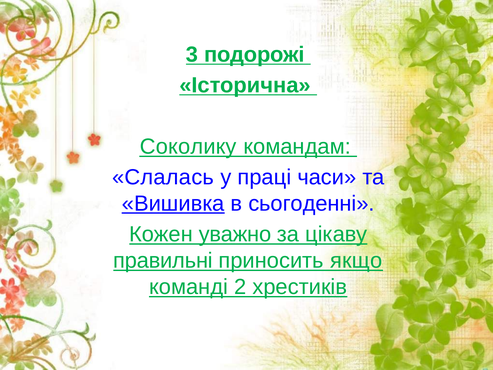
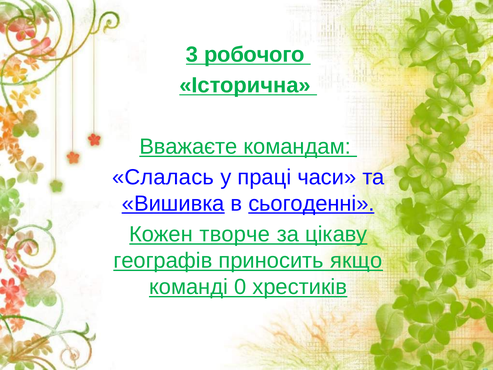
подорожі: подорожі -> робочого
Соколику: Соколику -> Вважаєте
сьогоденні underline: none -> present
уважно: уважно -> творче
правильні: правильні -> географів
2: 2 -> 0
